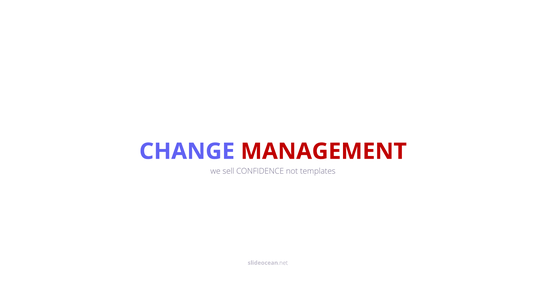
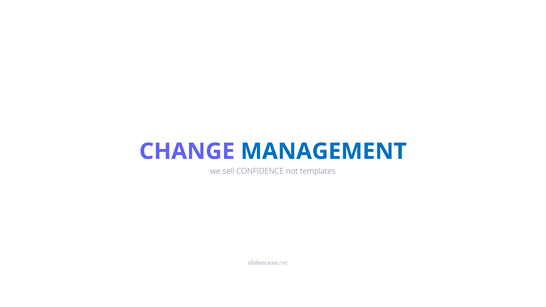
MANAGEMENT colour: red -> blue
